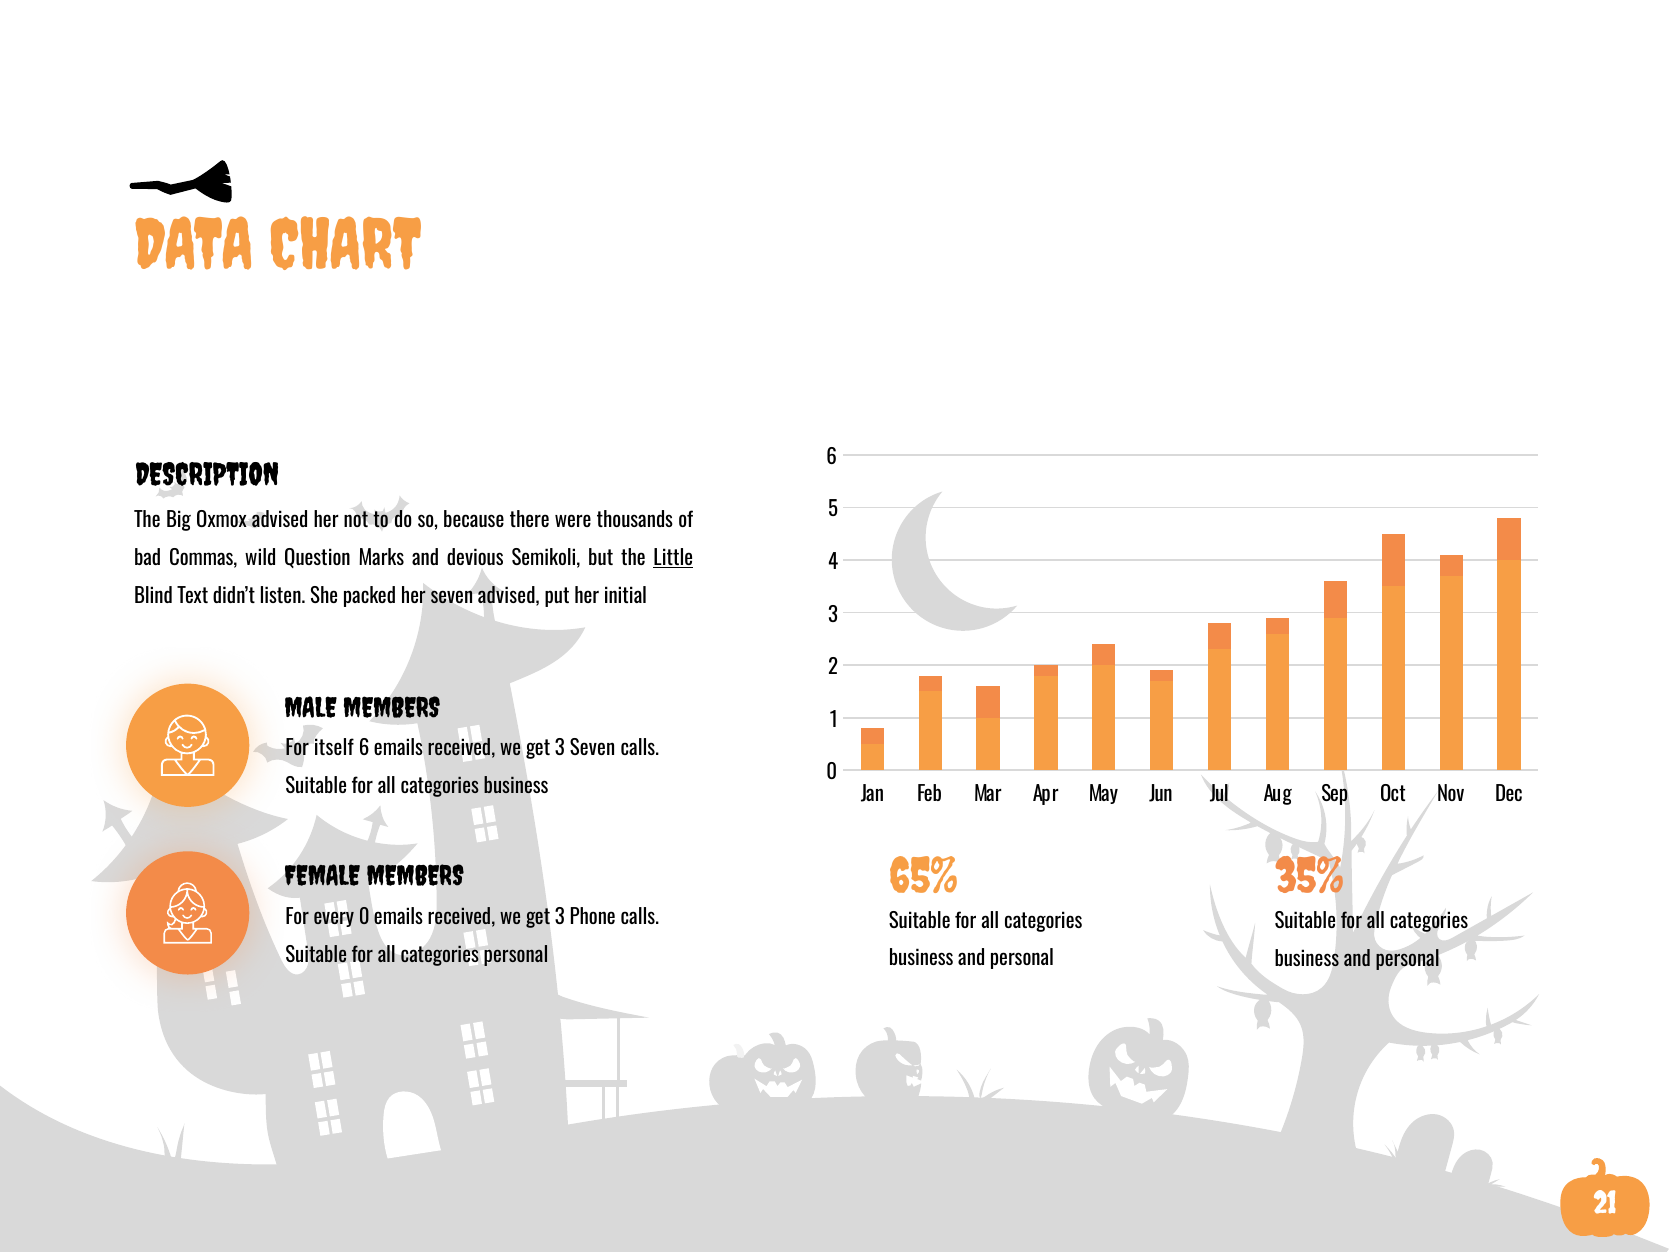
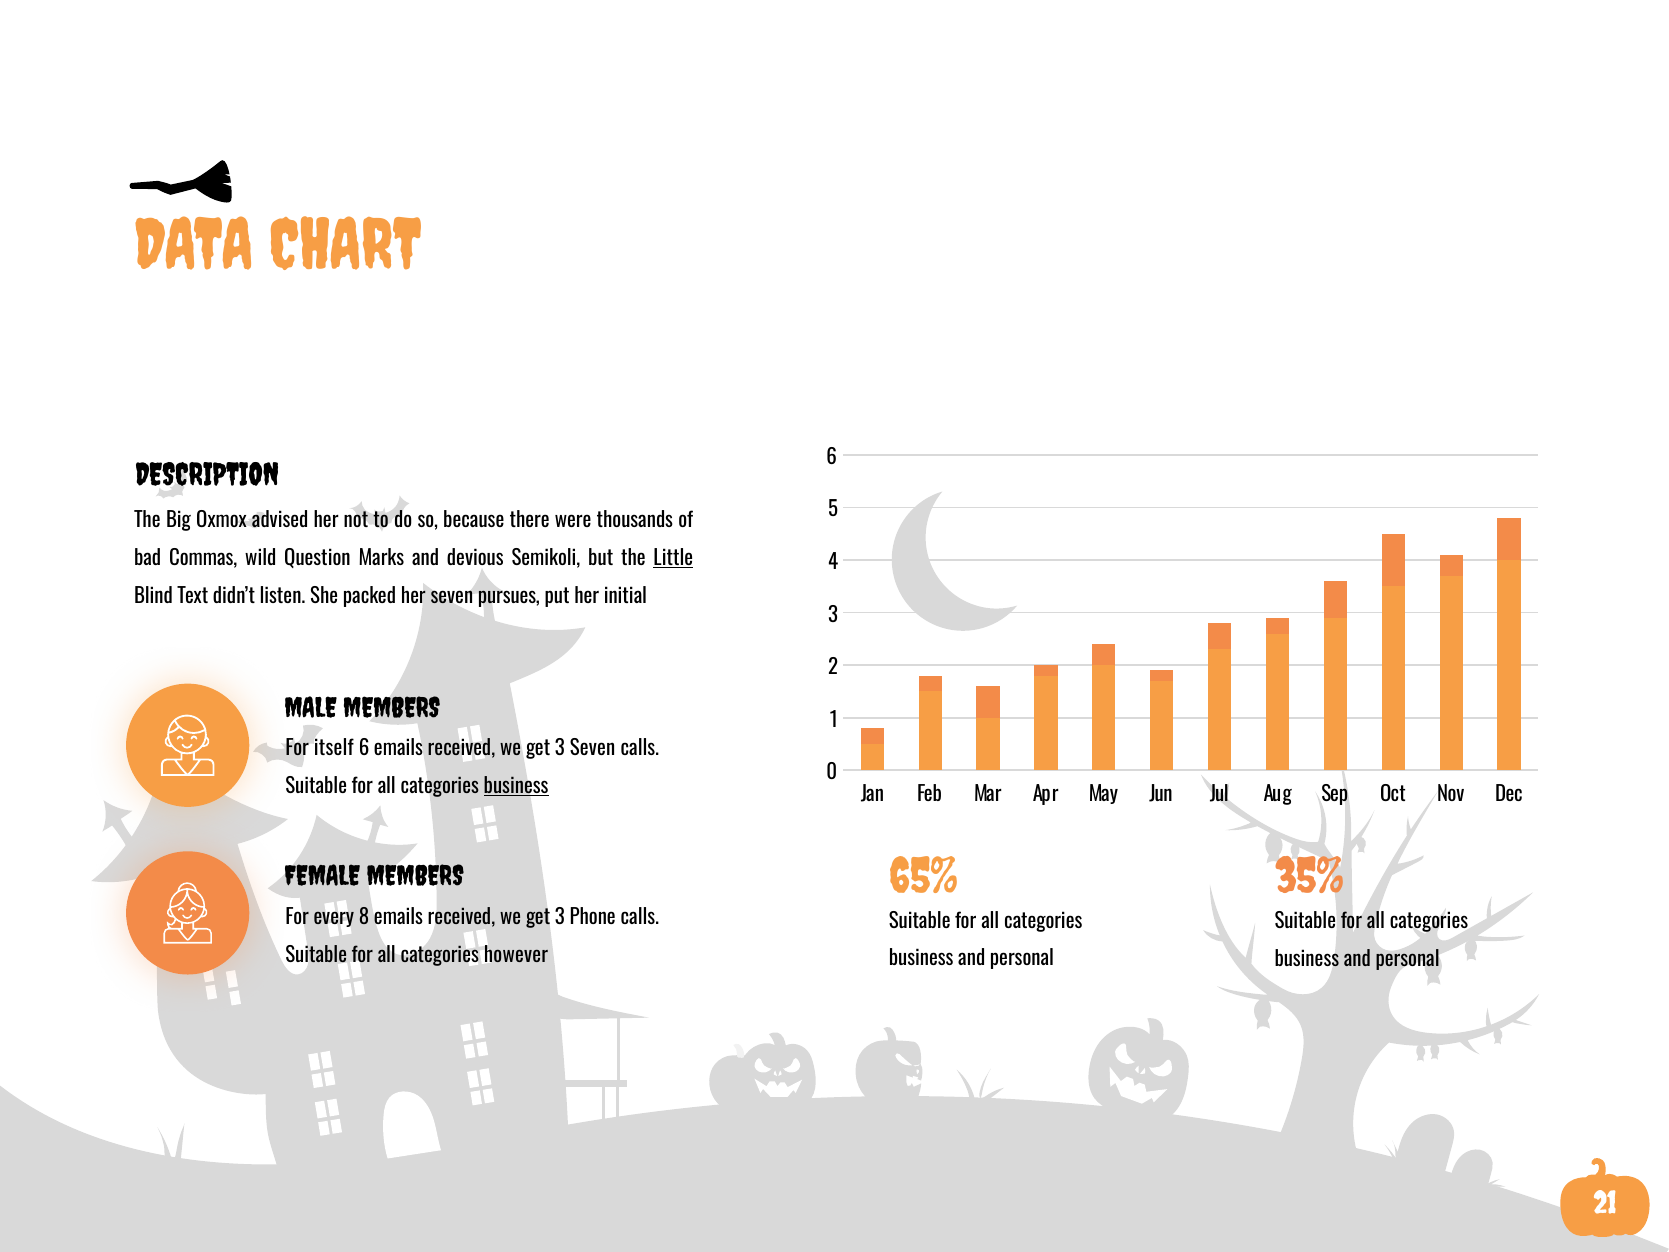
seven advised: advised -> pursues
business at (516, 786) underline: none -> present
every 0: 0 -> 8
categories personal: personal -> however
